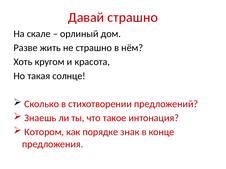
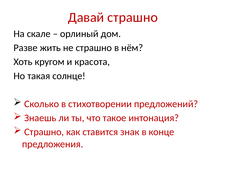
Котором at (44, 132): Котором -> Страшно
порядке: порядке -> ставится
